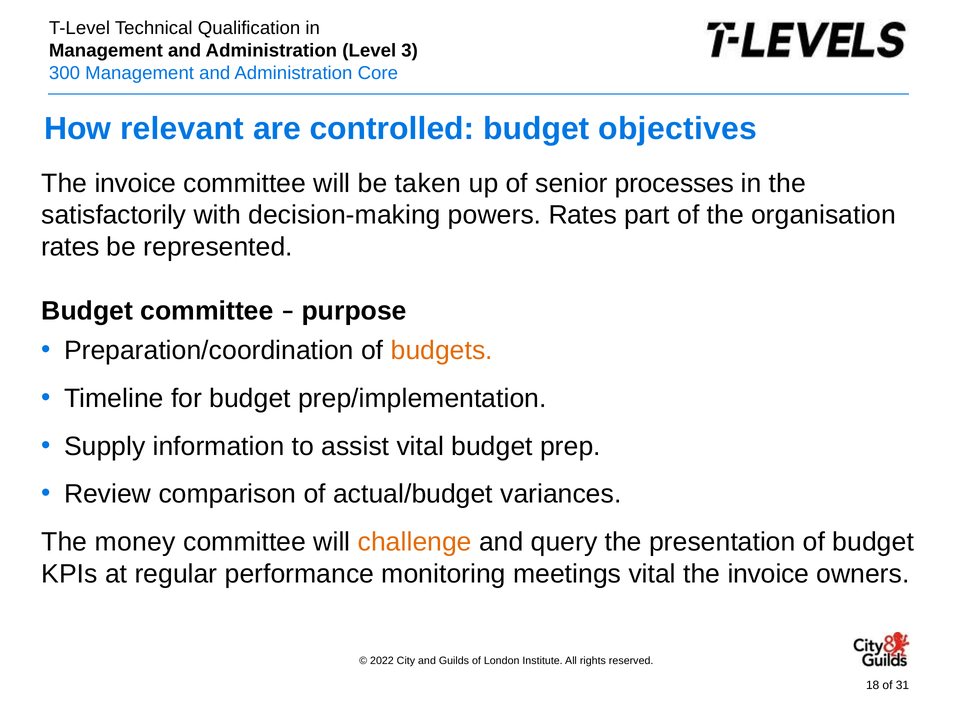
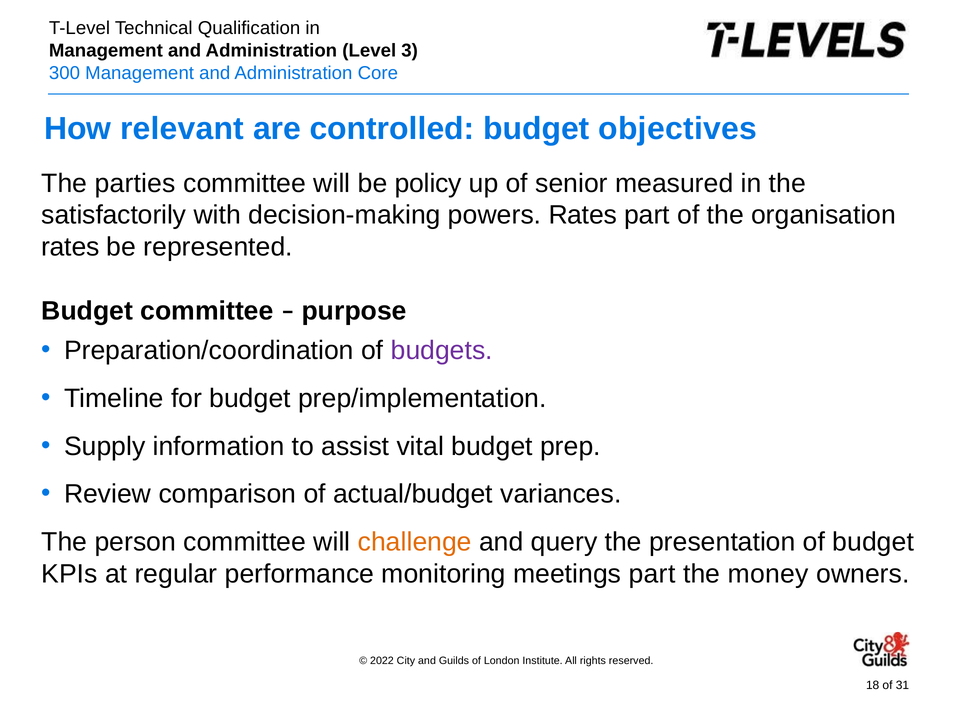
invoice at (135, 183): invoice -> parties
taken: taken -> policy
processes: processes -> measured
budgets colour: orange -> purple
money: money -> person
meetings vital: vital -> part
invoice at (768, 574): invoice -> money
